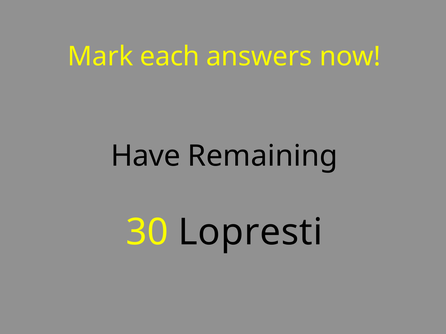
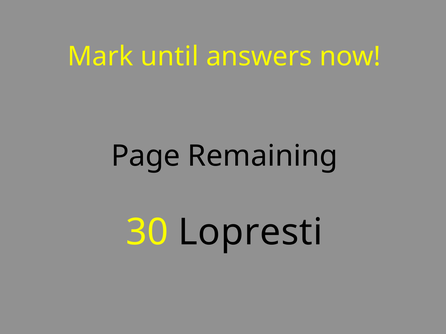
each: each -> until
Have: Have -> Page
